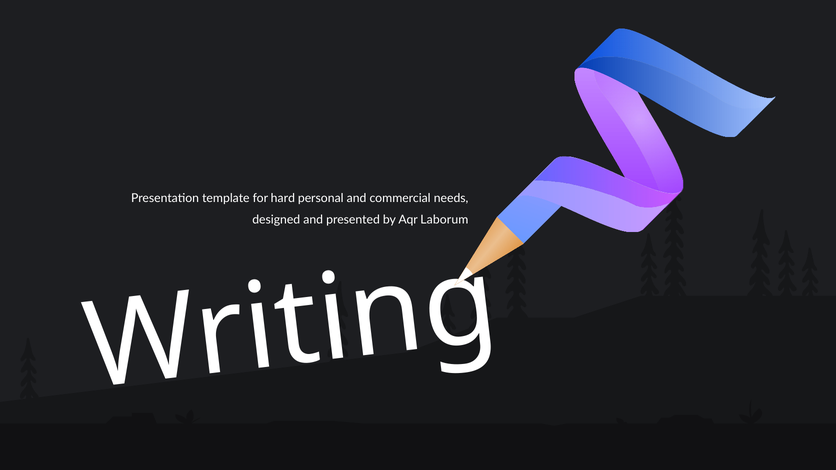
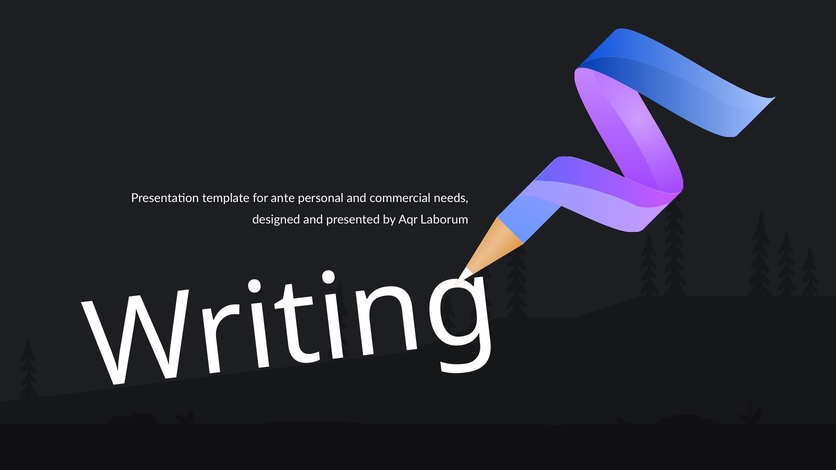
hard: hard -> ante
